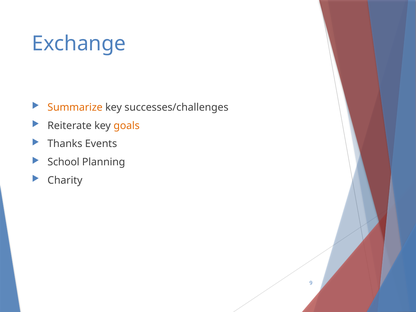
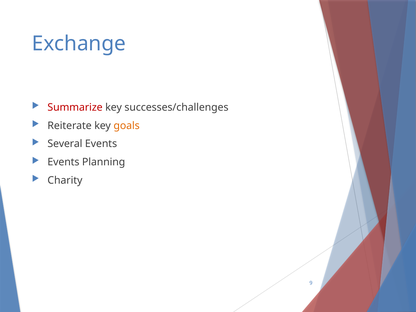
Summarize colour: orange -> red
Thanks: Thanks -> Several
School at (63, 162): School -> Events
